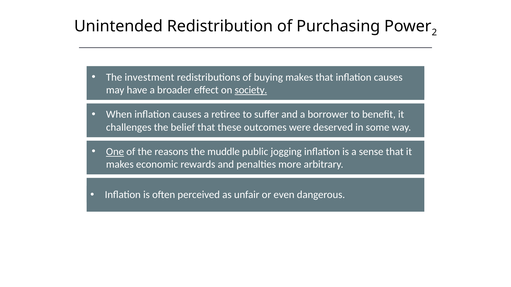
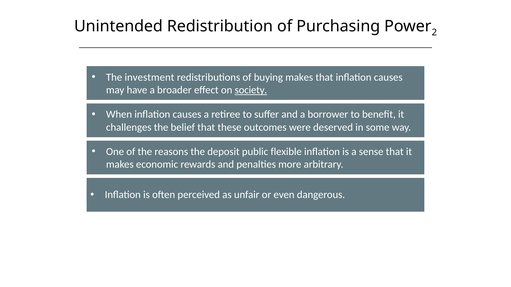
One underline: present -> none
muddle: muddle -> deposit
jogging: jogging -> flexible
